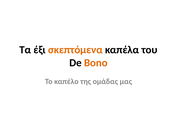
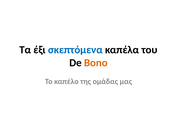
σκεπτόμενα colour: orange -> blue
